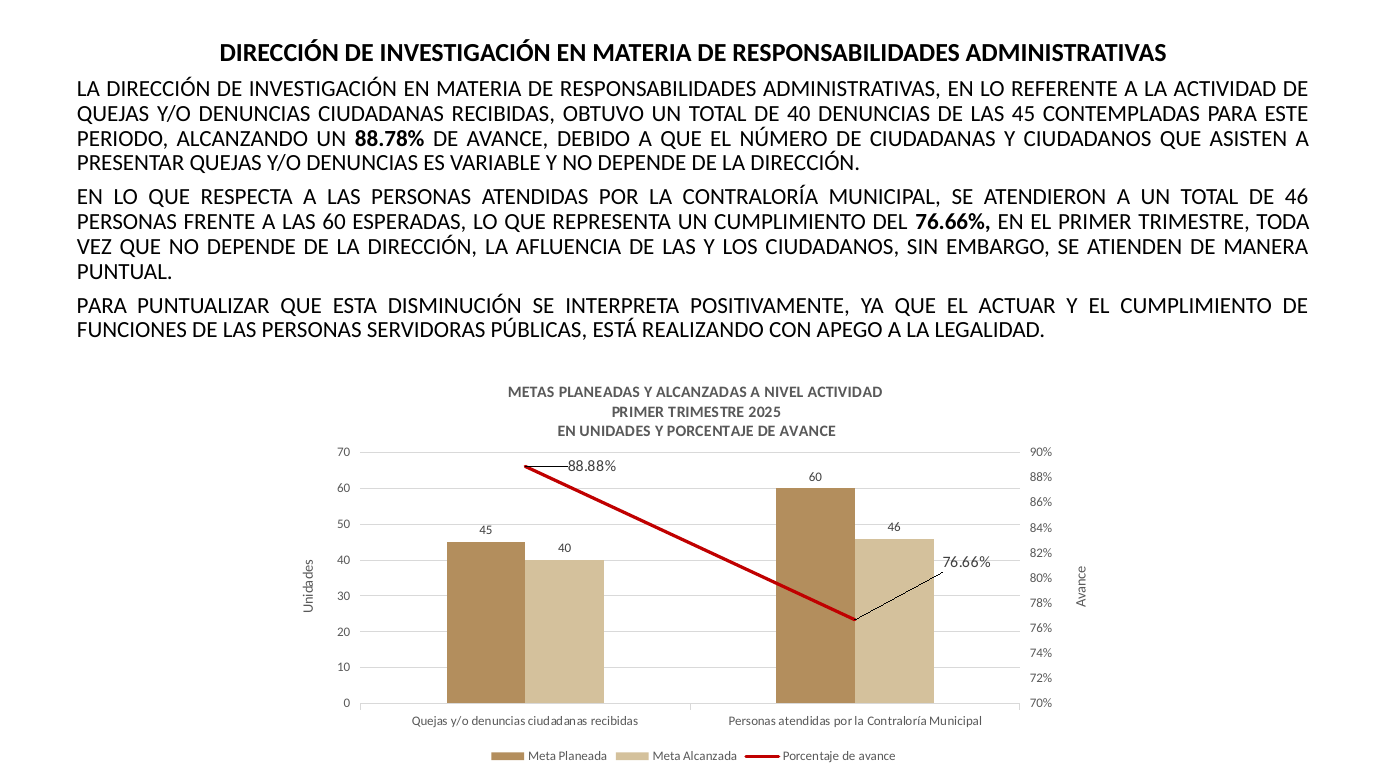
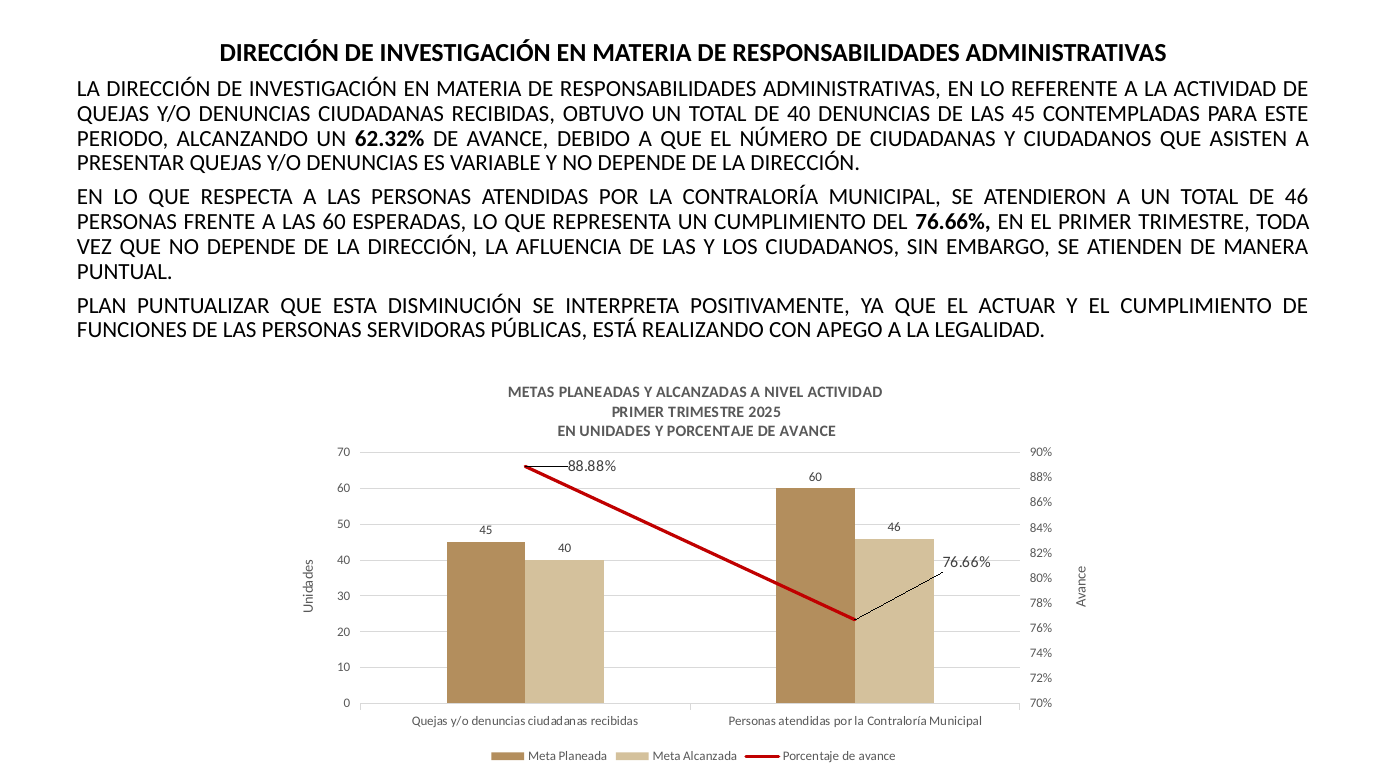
88.78%: 88.78% -> 62.32%
PARA at (102, 305): PARA -> PLAN
